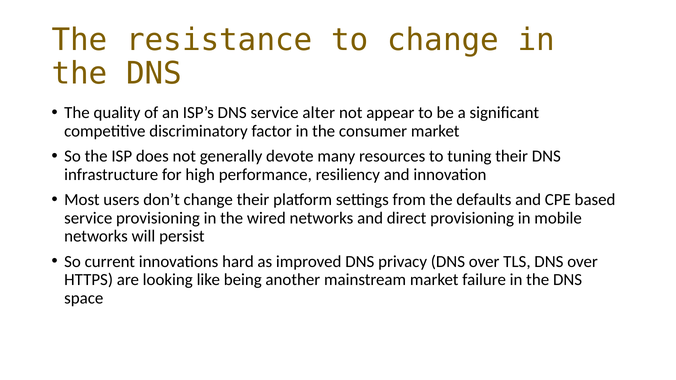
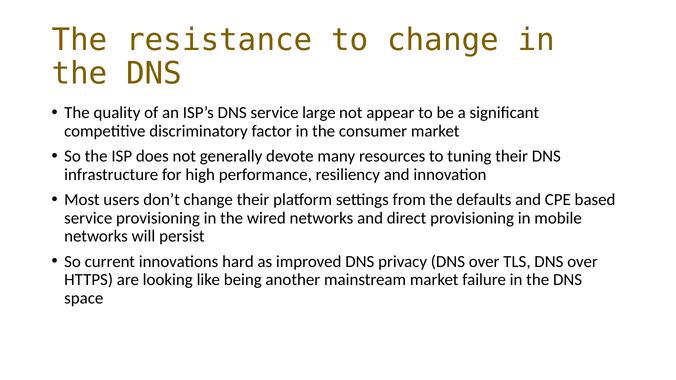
alter: alter -> large
